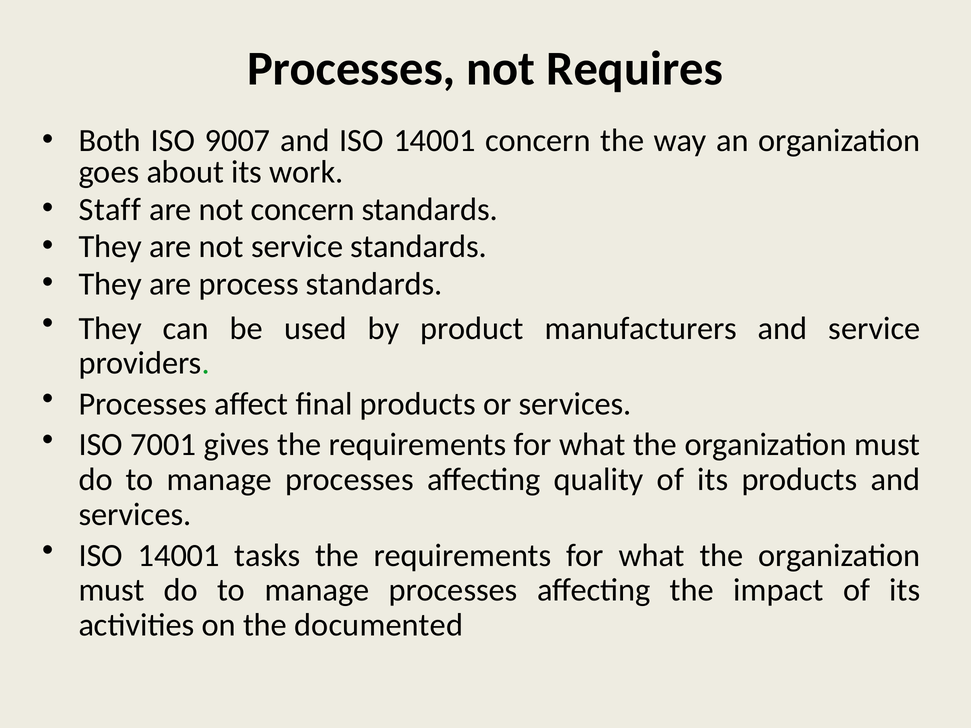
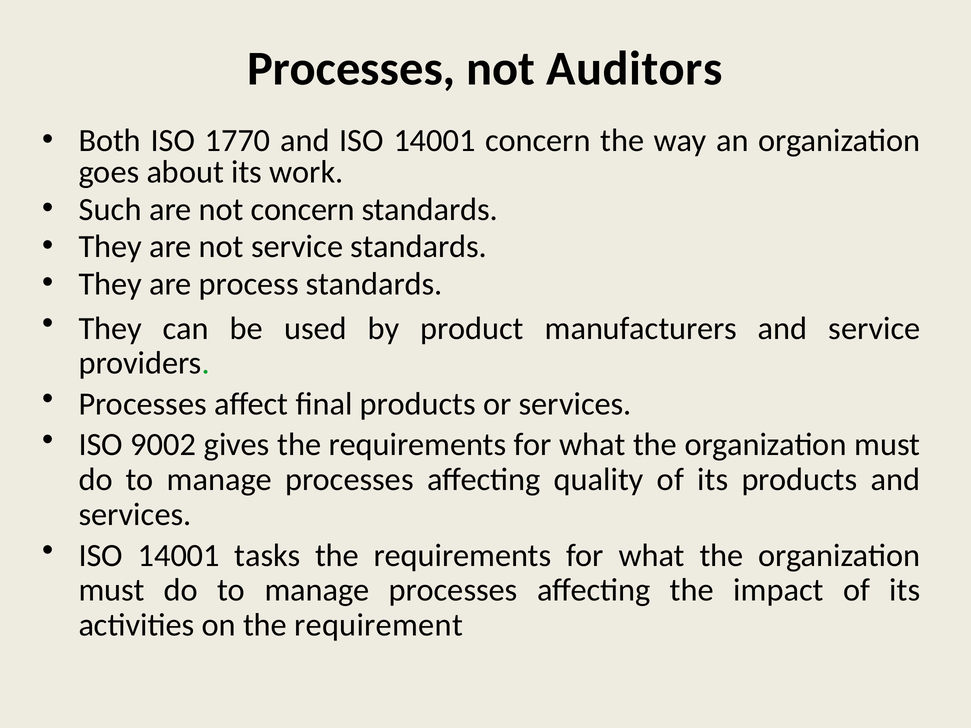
Requires: Requires -> Auditors
9007: 9007 -> 1770
Staff: Staff -> Such
7001: 7001 -> 9002
documented: documented -> requirement
